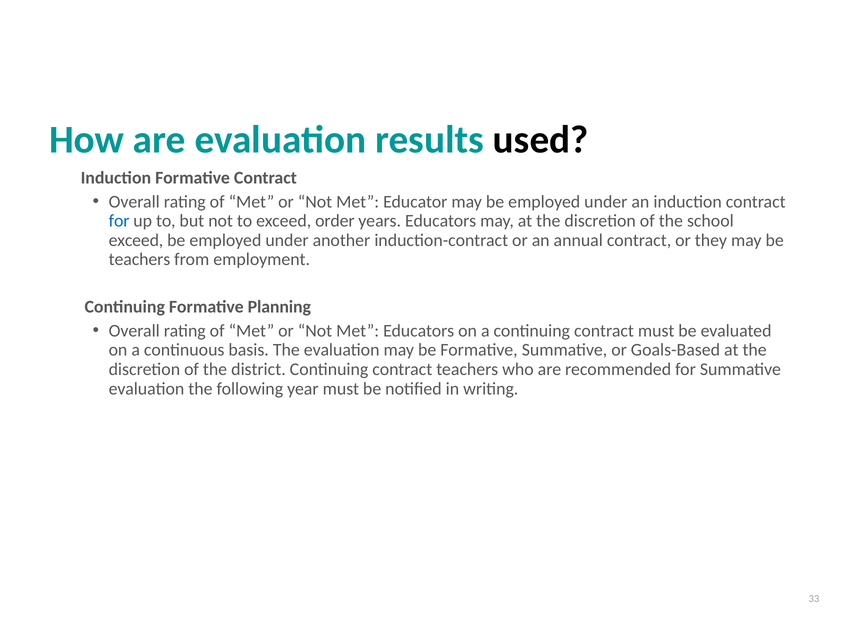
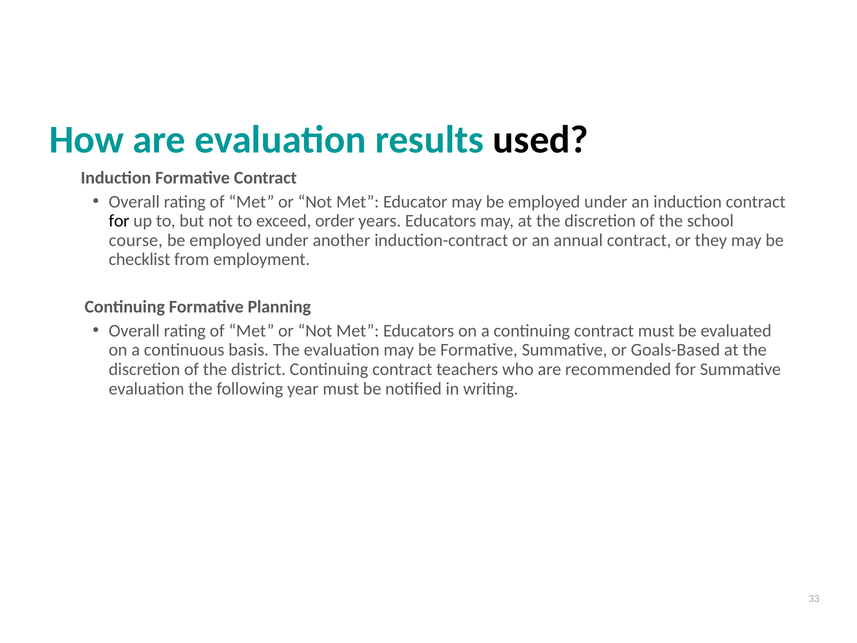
for at (119, 221) colour: blue -> black
exceed at (136, 240): exceed -> course
teachers at (139, 259): teachers -> checklist
